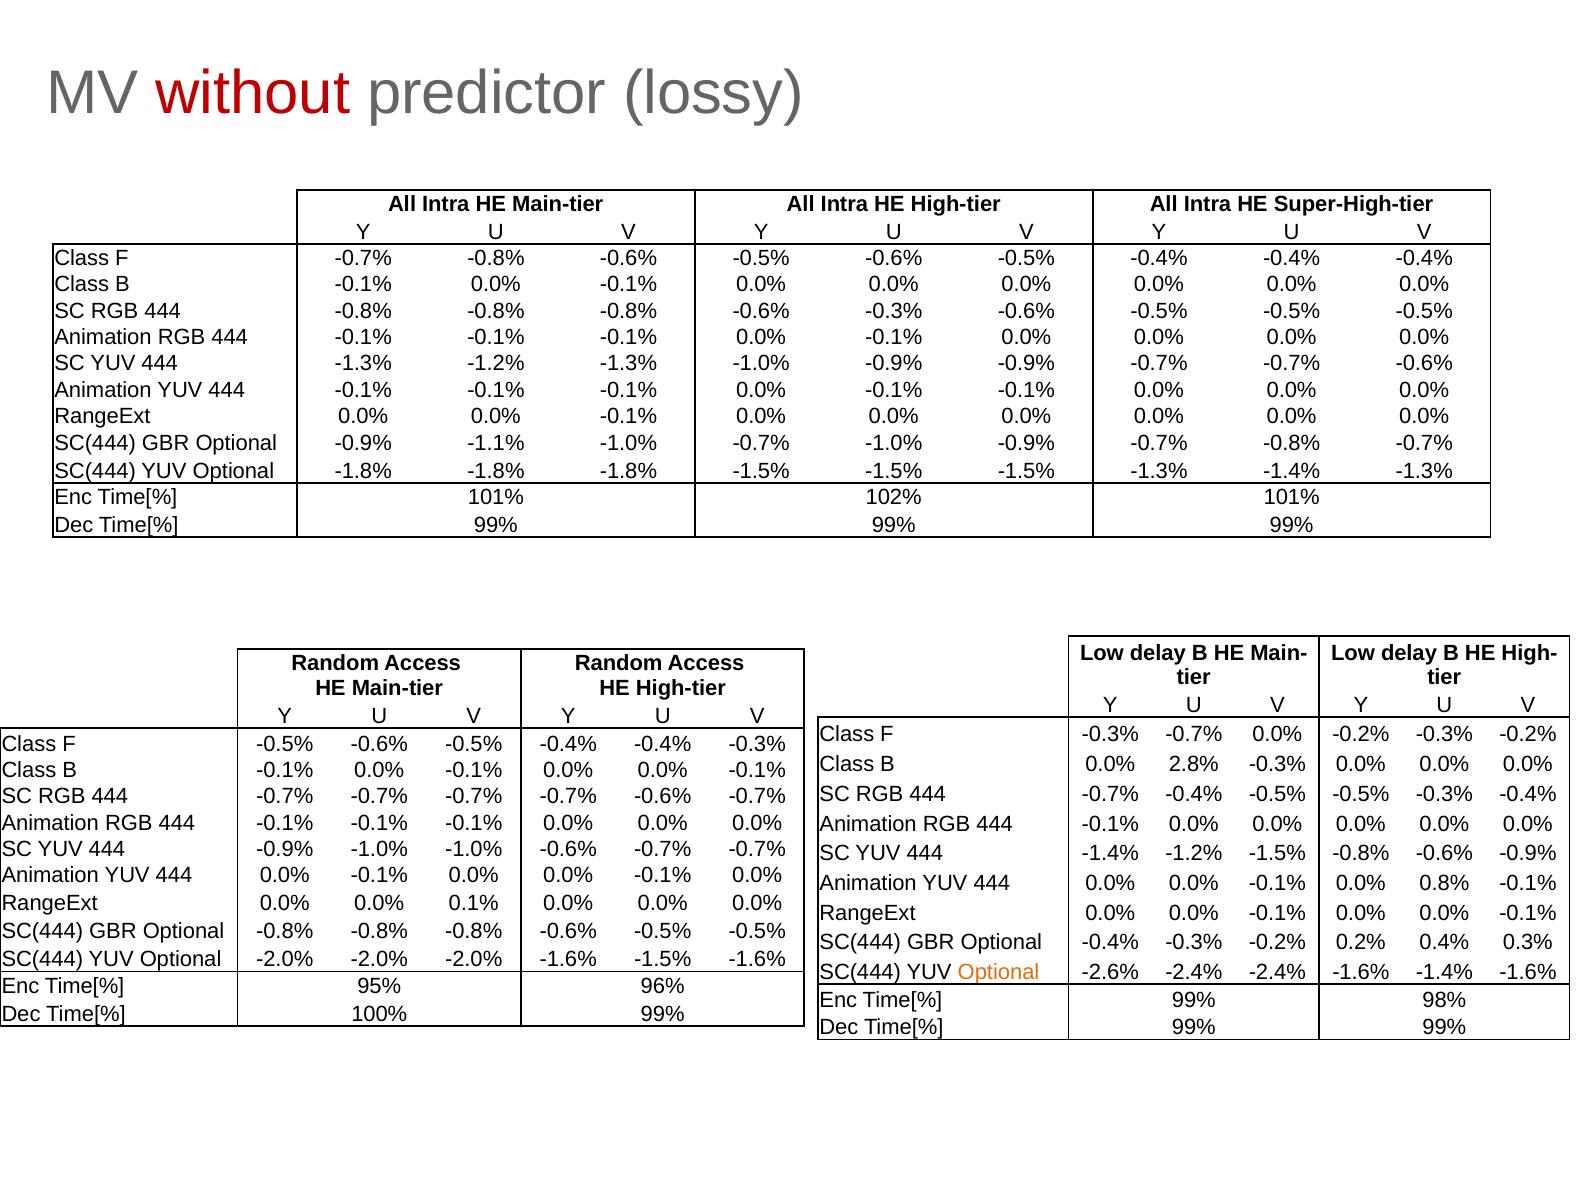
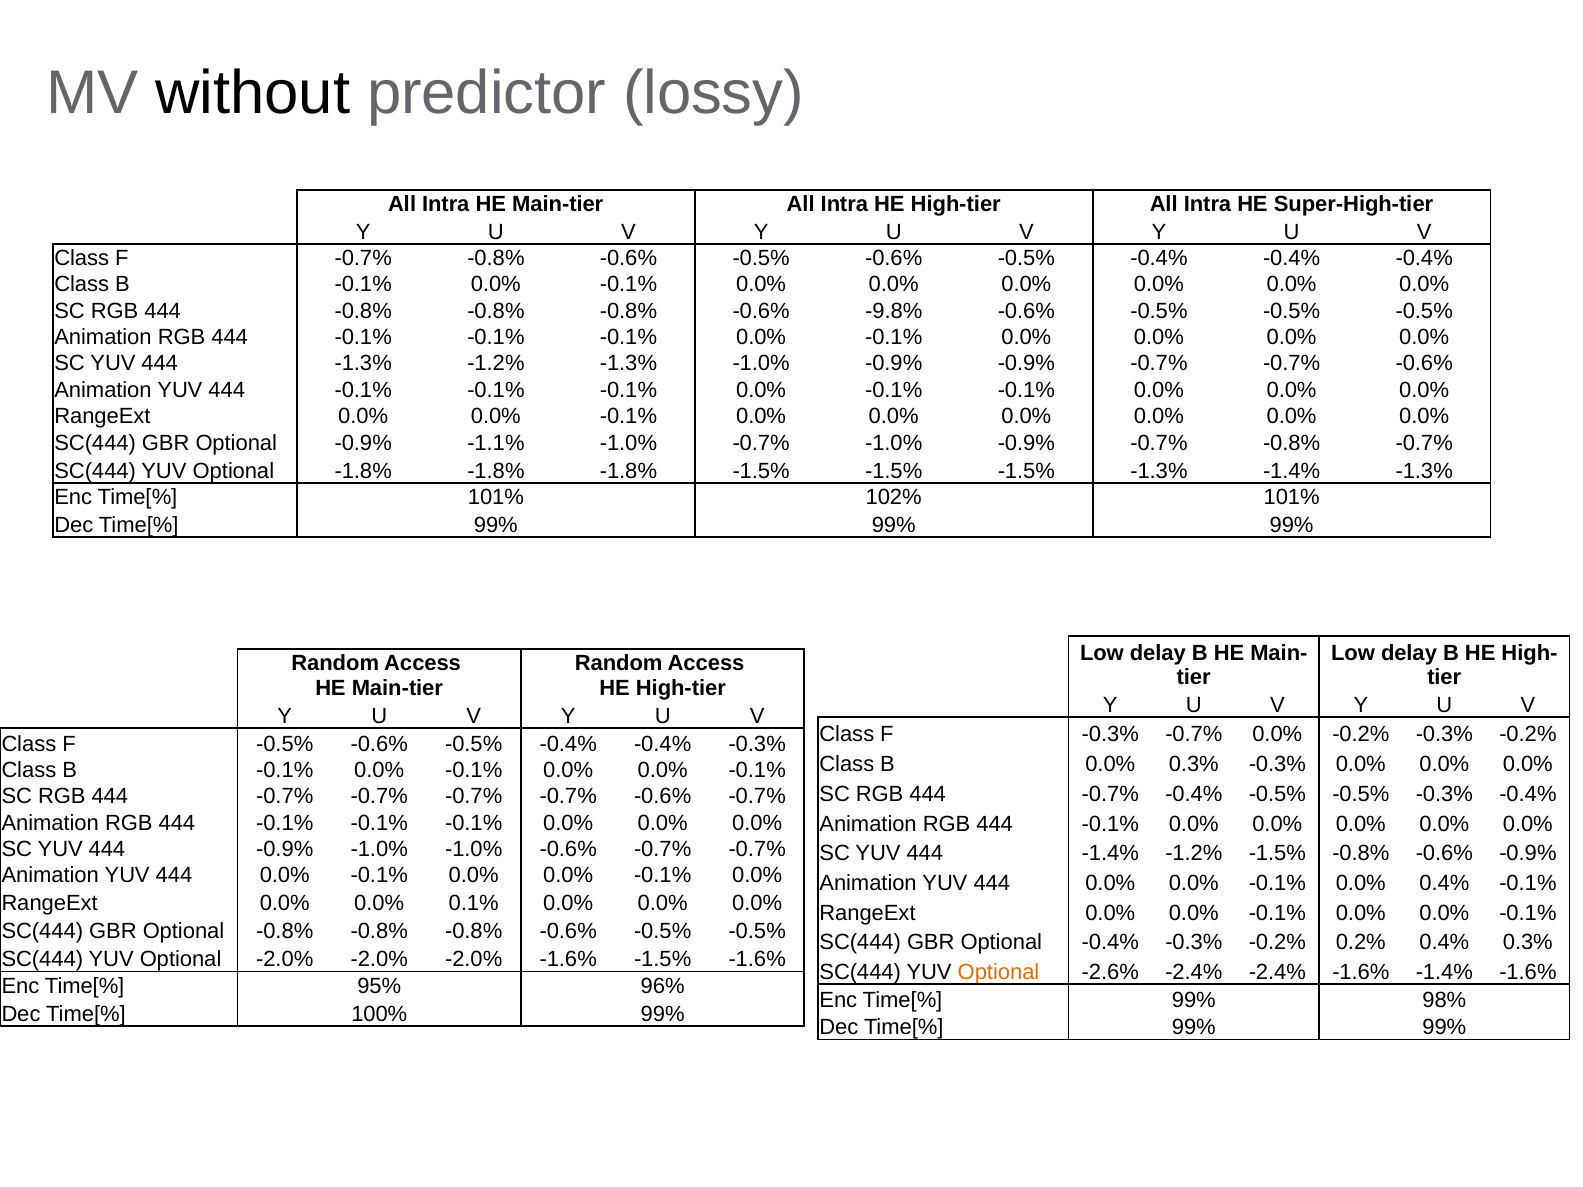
without colour: red -> black
-0.6% -0.3%: -0.3% -> -9.8%
0.0% 2.8%: 2.8% -> 0.3%
0.0% 0.8%: 0.8% -> 0.4%
